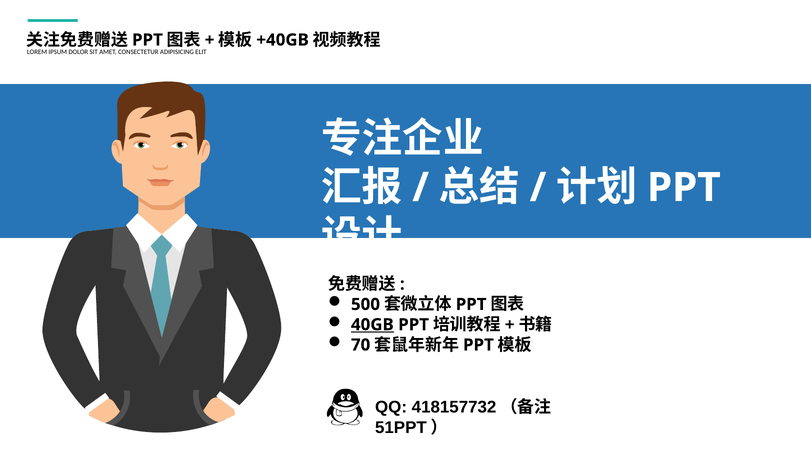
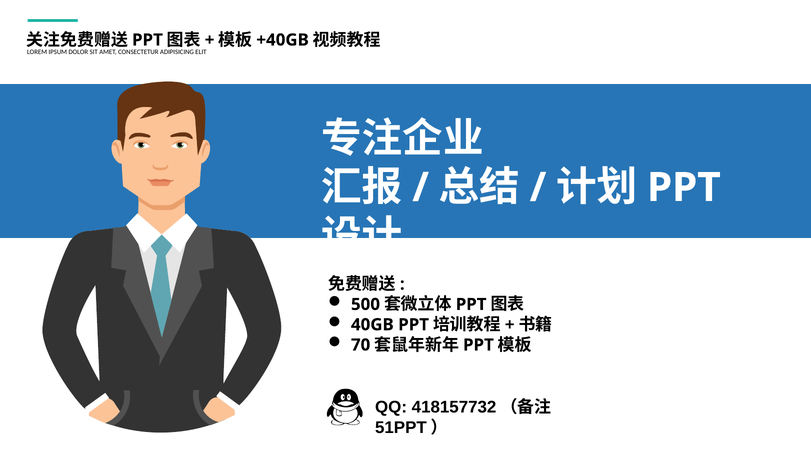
40GB underline: present -> none
